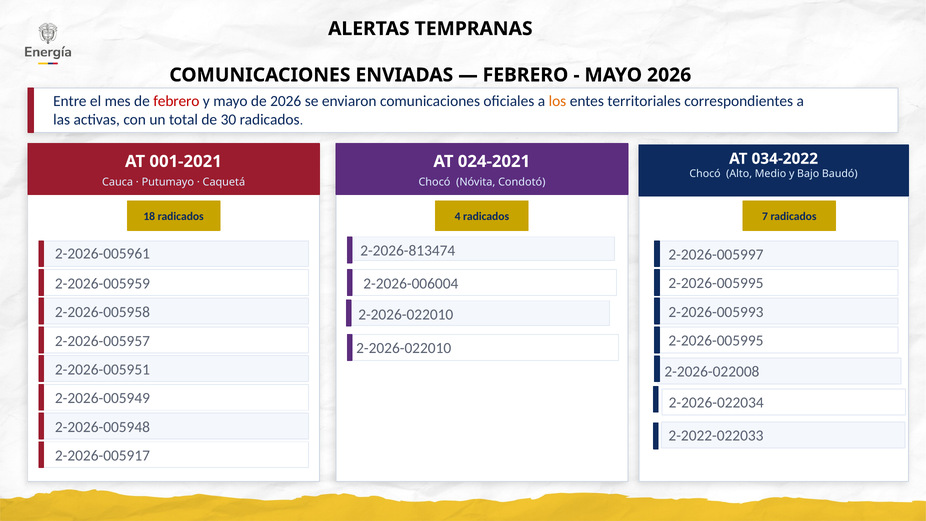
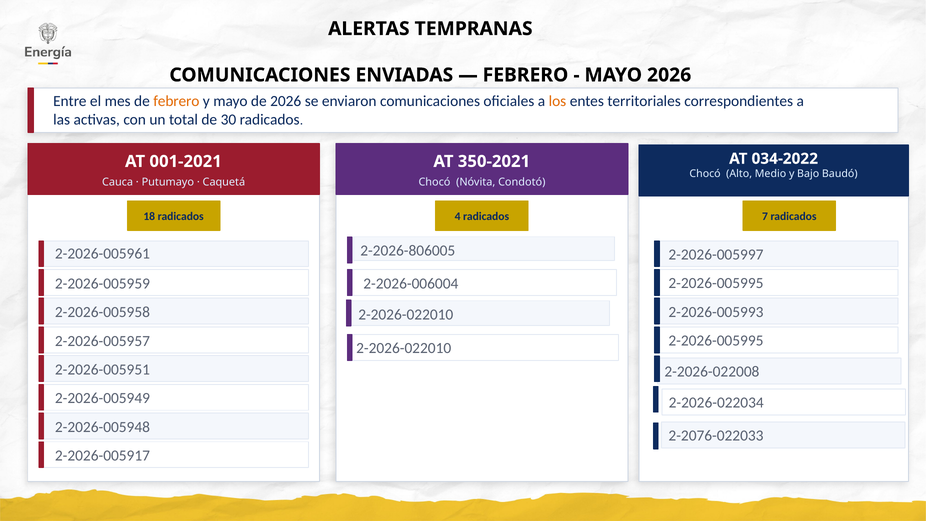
febrero at (176, 101) colour: red -> orange
024-2021: 024-2021 -> 350-2021
2-2026-813474: 2-2026-813474 -> 2-2026-806005
2-2022-022033: 2-2022-022033 -> 2-2076-022033
